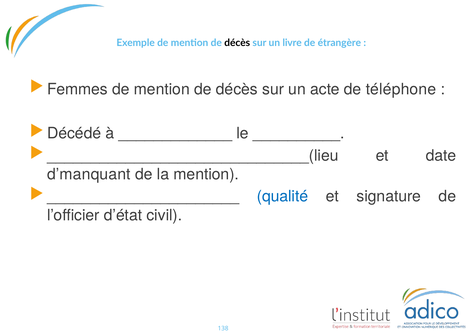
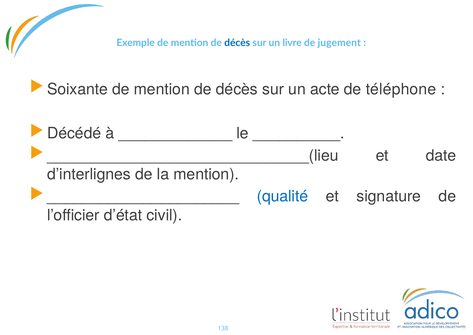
décès at (237, 43) colour: black -> blue
étrangère: étrangère -> jugement
Femmes: Femmes -> Soixante
d’manquant: d’manquant -> d’interlignes
